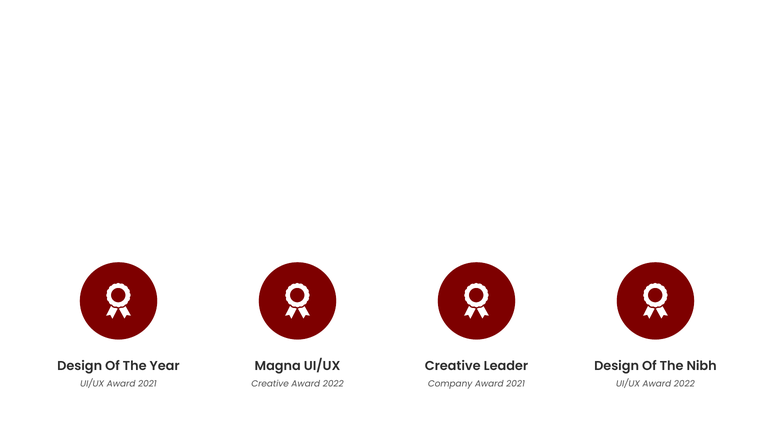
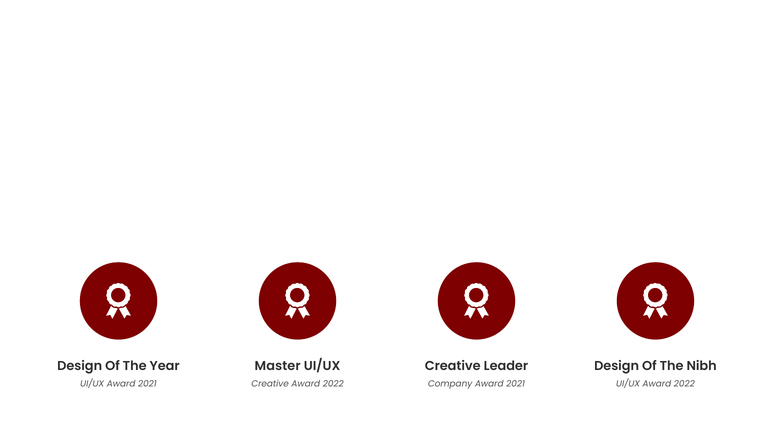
Magna: Magna -> Master
